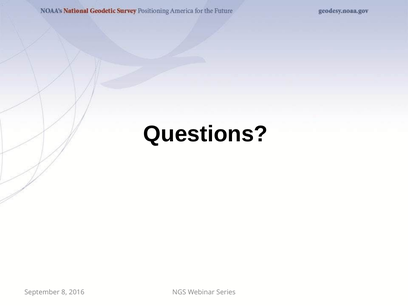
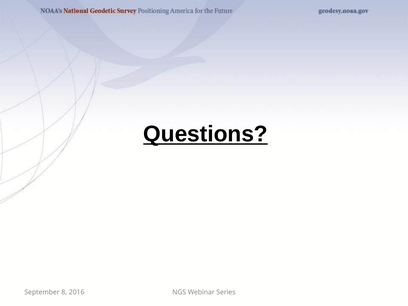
Questions underline: none -> present
